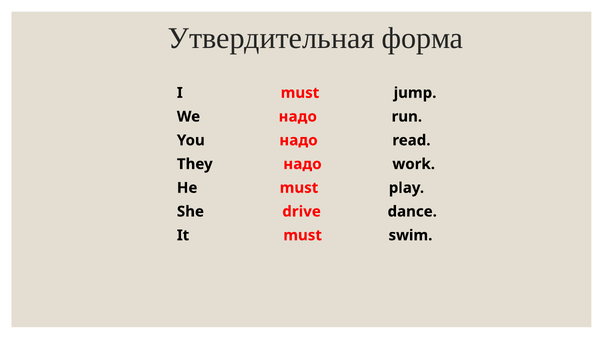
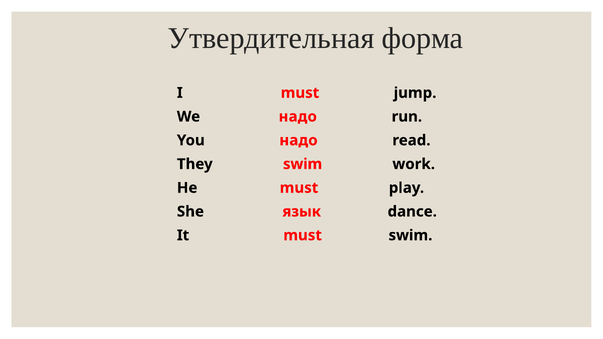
They надо: надо -> swim
drive: drive -> язык
